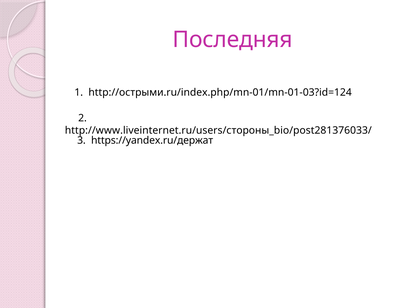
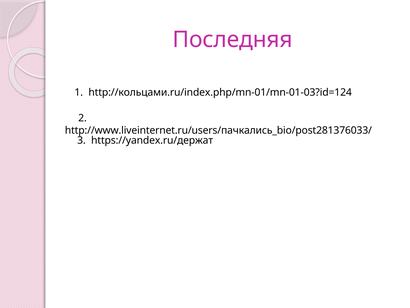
http://острыми.ru/index.php/mn-01/mn-01-03?id=124: http://острыми.ru/index.php/mn-01/mn-01-03?id=124 -> http://кольцами.ru/index.php/mn-01/mn-01-03?id=124
http://www.liveinternet.ru/users/стороны_bio/post281376033/: http://www.liveinternet.ru/users/стороны_bio/post281376033/ -> http://www.liveinternet.ru/users/пачкались_bio/post281376033/
